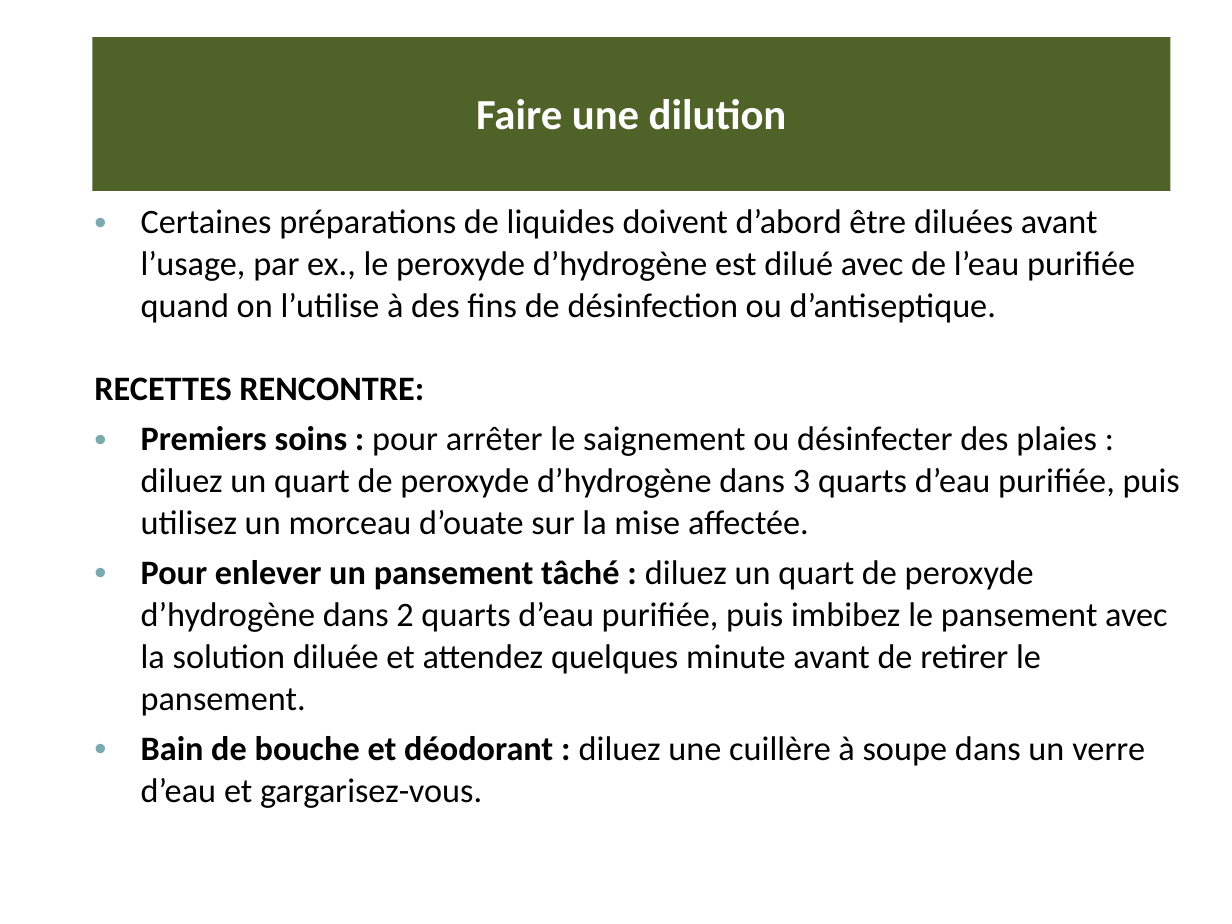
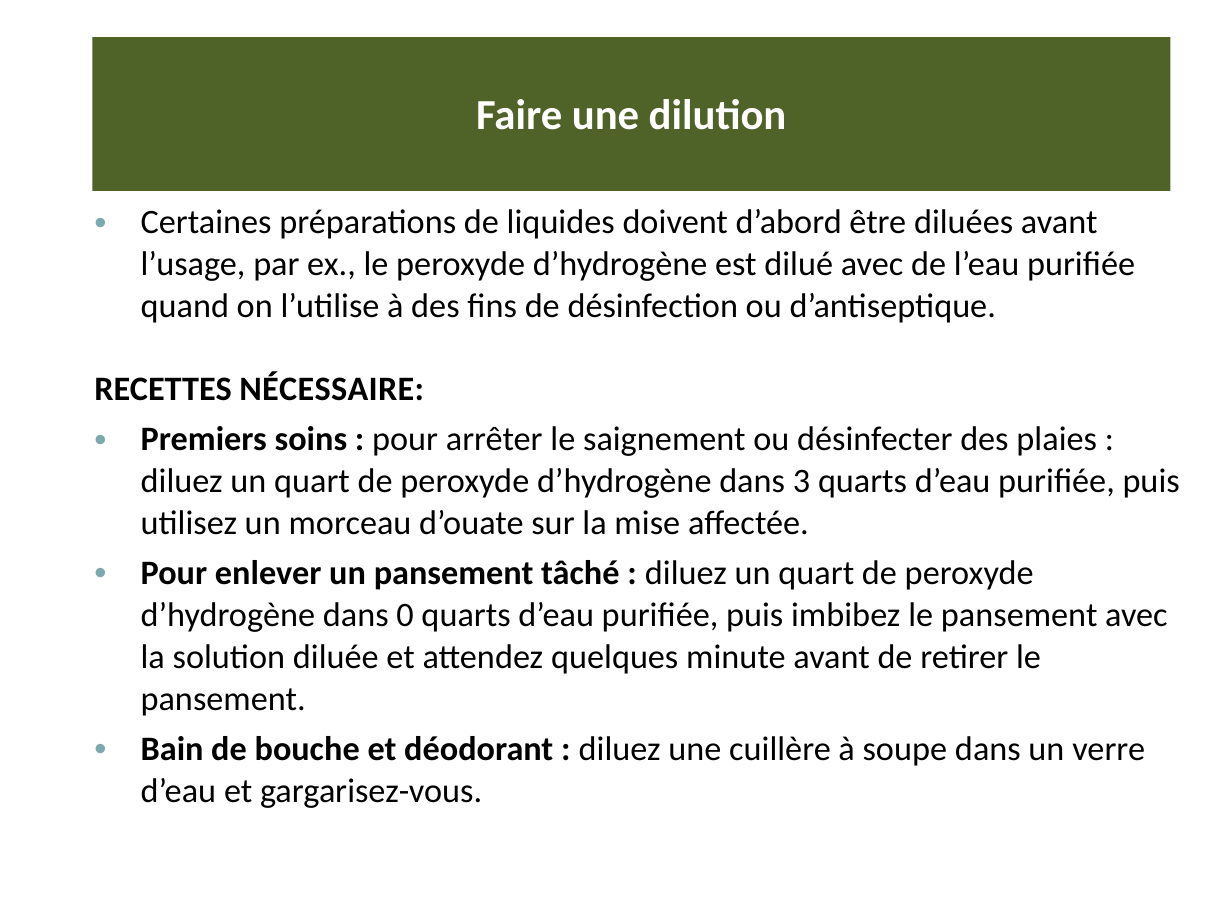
RENCONTRE: RENCONTRE -> NÉCESSAIRE
2: 2 -> 0
